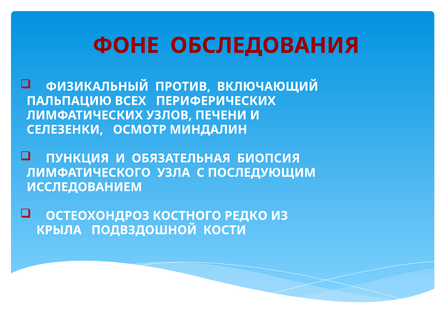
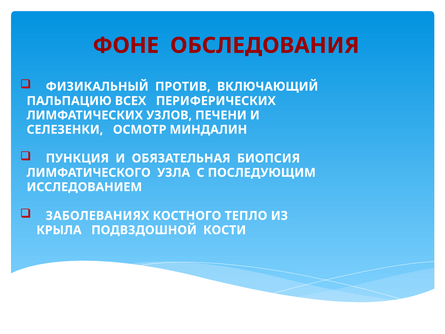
ОСТЕОХОНДРОЗ: ОСТЕОХОНДРОЗ -> ЗАБОЛЕВАНИЯХ
РЕДКО: РЕДКО -> ТЕПЛО
